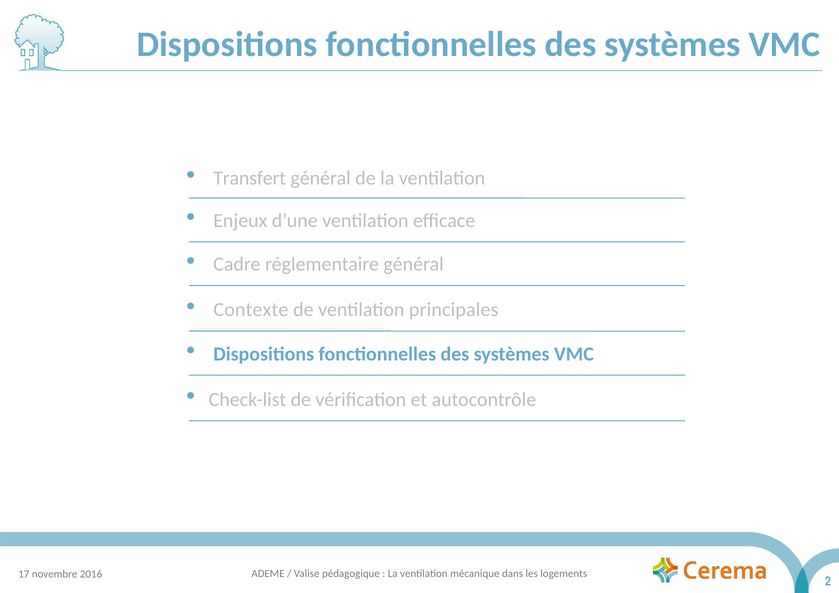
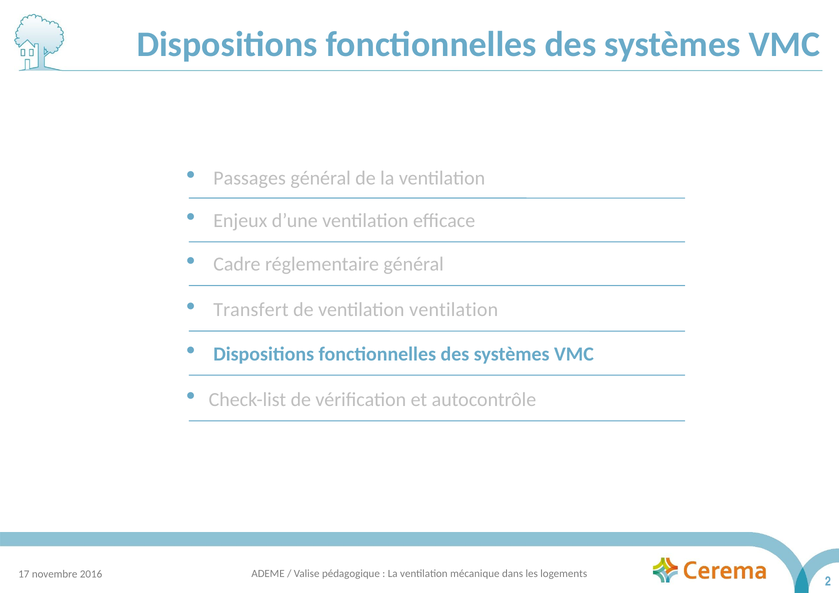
Transfert: Transfert -> Passages
Contexte: Contexte -> Transfert
ventilation principales: principales -> ventilation
